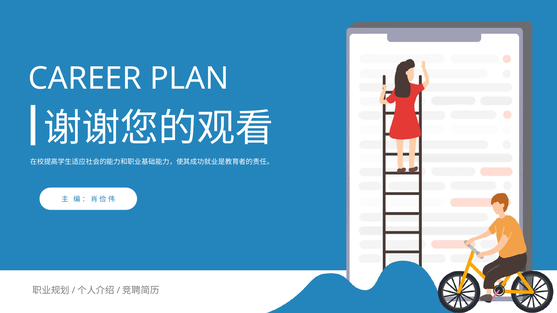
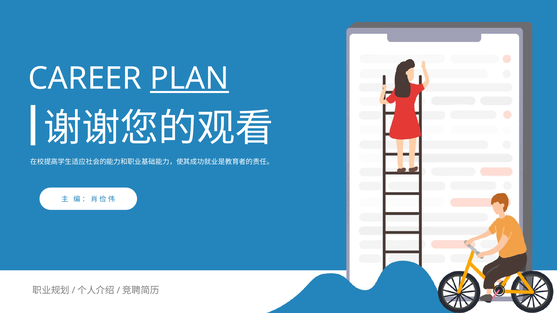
PLAN underline: none -> present
